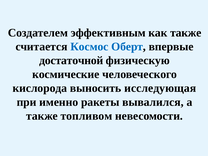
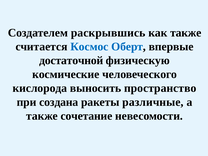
эффективным: эффективным -> раскрывшись
исследующая: исследующая -> пространство
именно: именно -> создана
вывалился: вывалился -> различные
топливом: топливом -> сочетание
